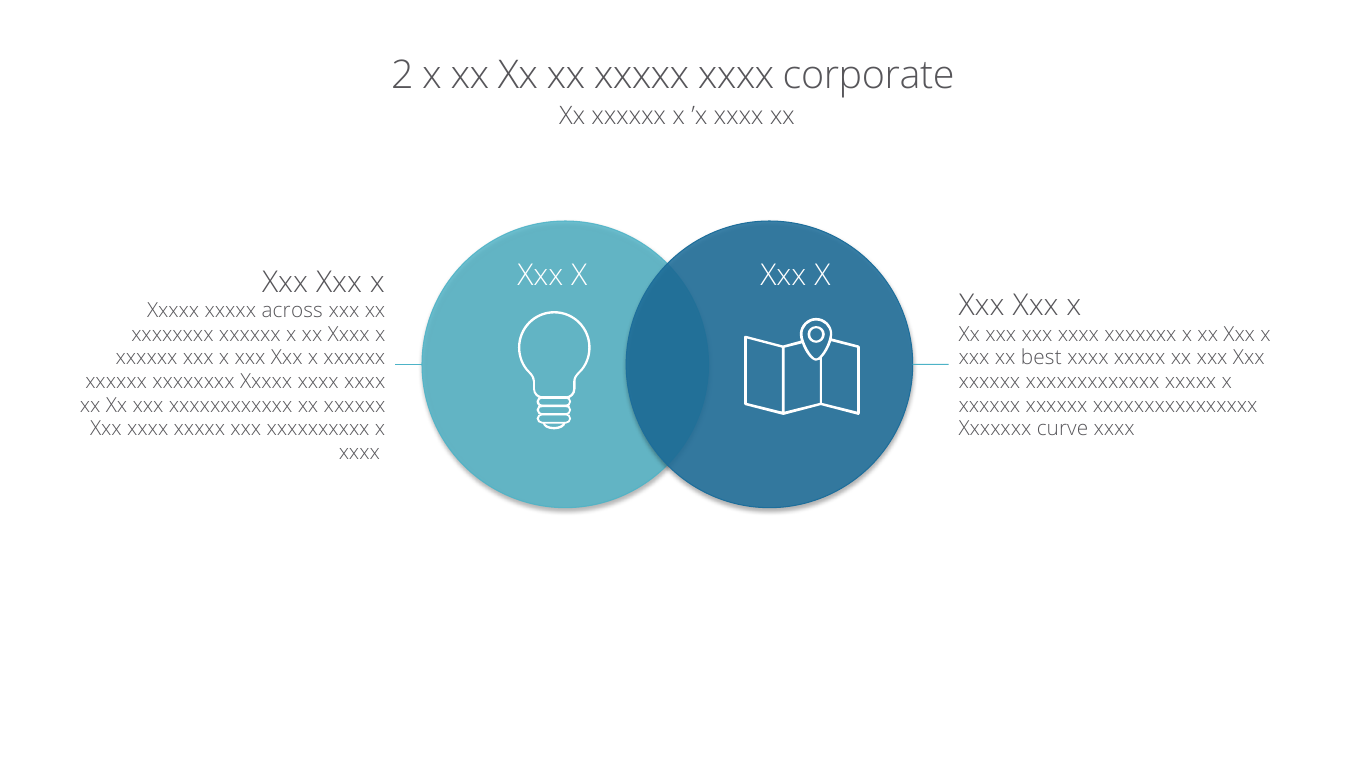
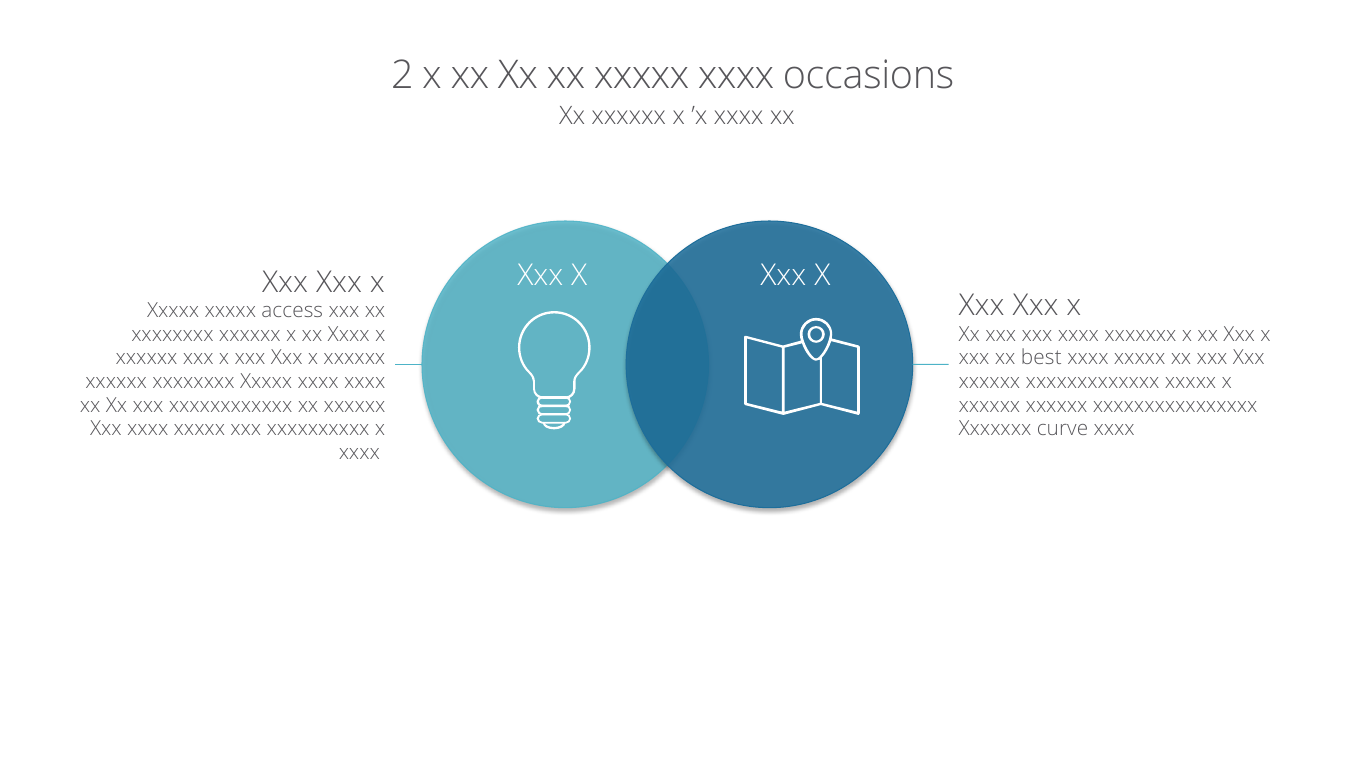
corporate: corporate -> occasions
across: across -> access
